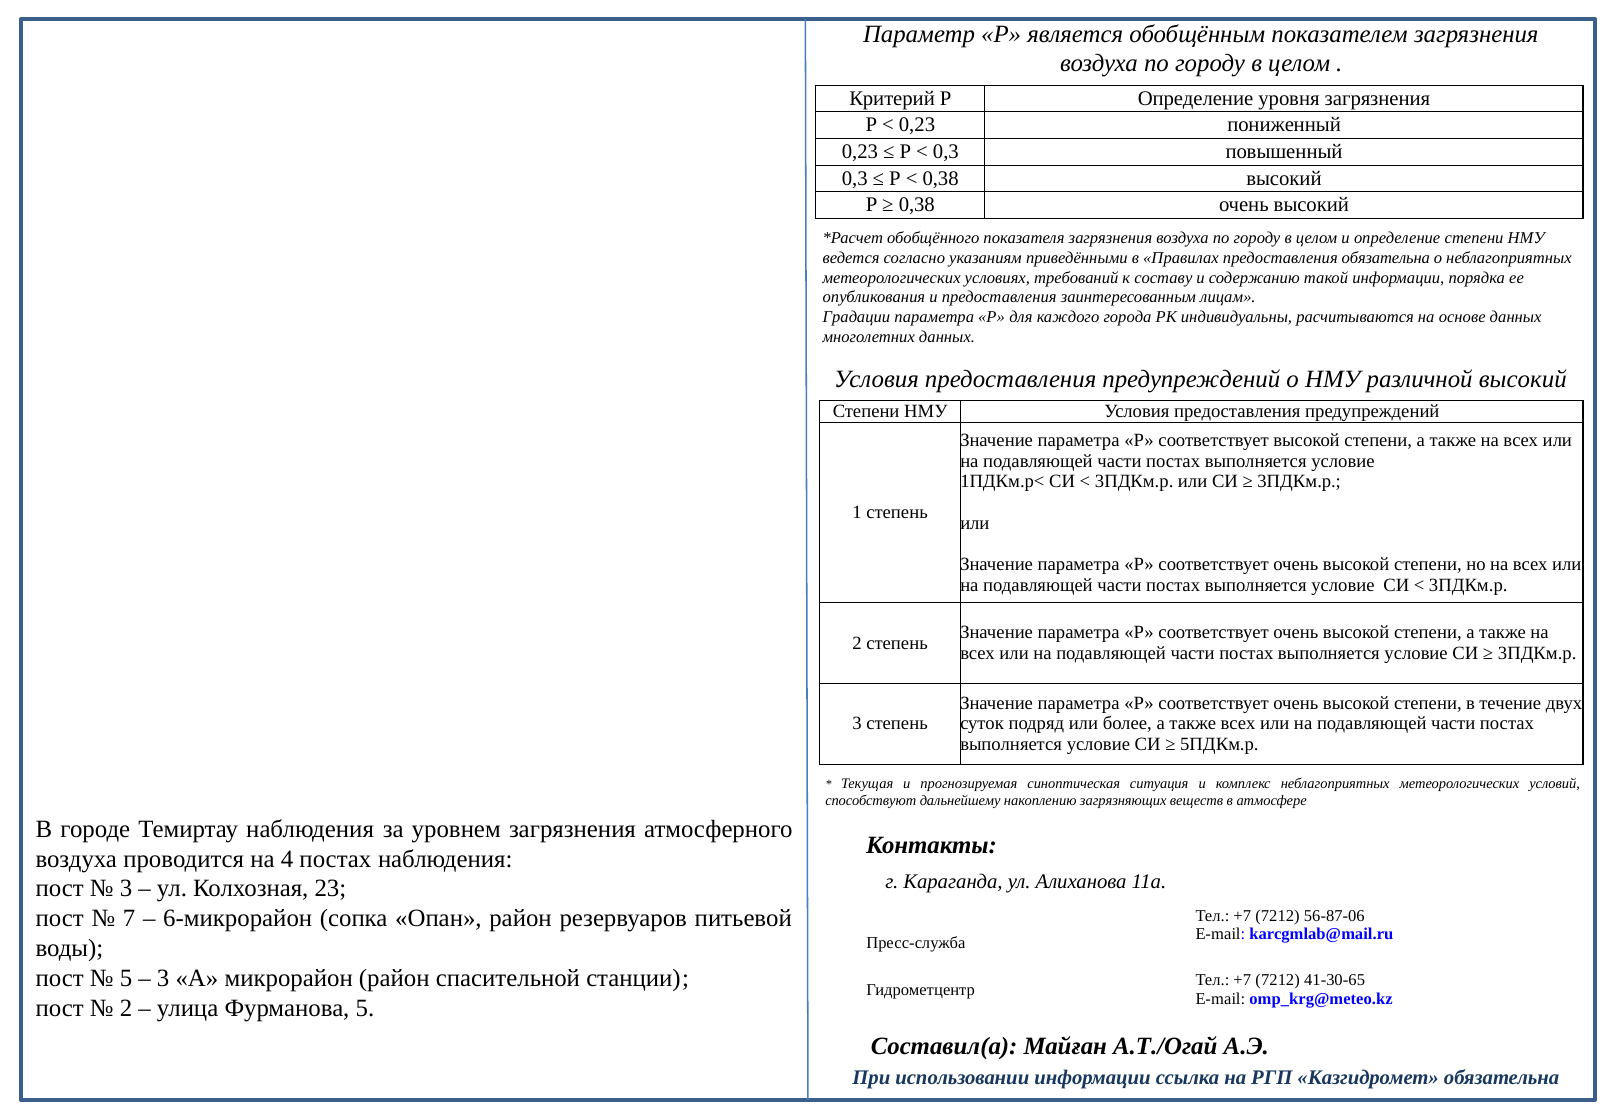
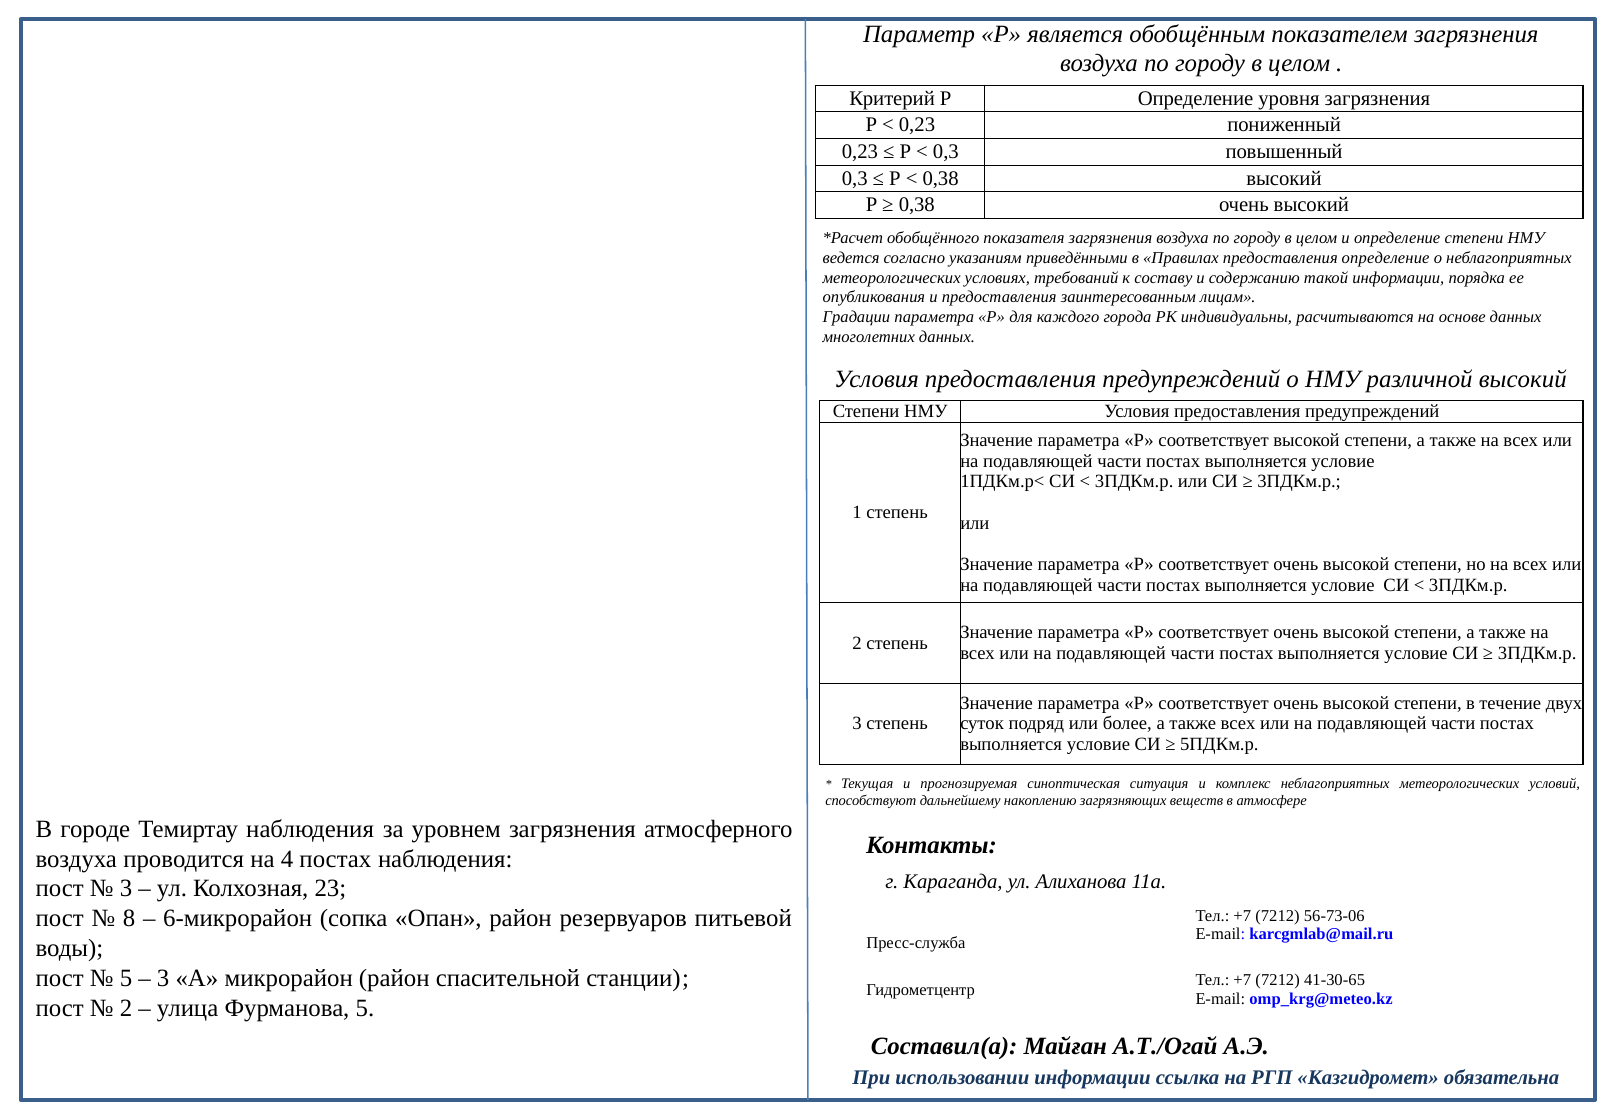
предоставления обязательна: обязательна -> определение
7: 7 -> 8
56-87-06: 56-87-06 -> 56-73-06
